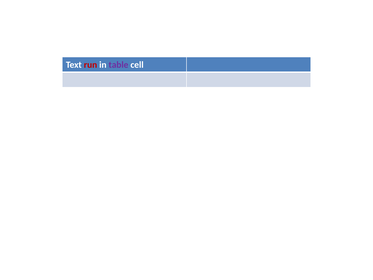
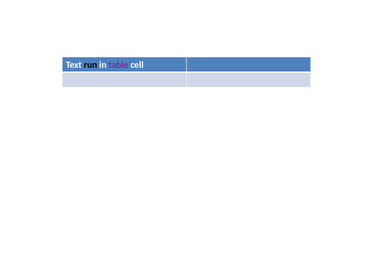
run colour: red -> black
